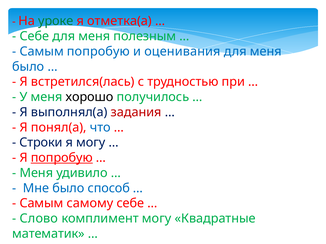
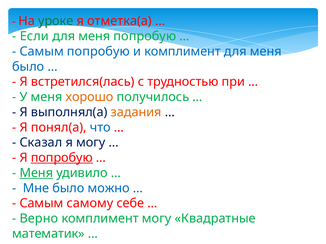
Себе at (34, 36): Себе -> Если
меня полезным: полезным -> попробую
и оценивания: оценивания -> комплимент
хорошо colour: black -> orange
задания colour: red -> orange
Строки: Строки -> Сказал
Меня at (36, 173) underline: none -> present
способ: способ -> можно
Слово: Слово -> Верно
